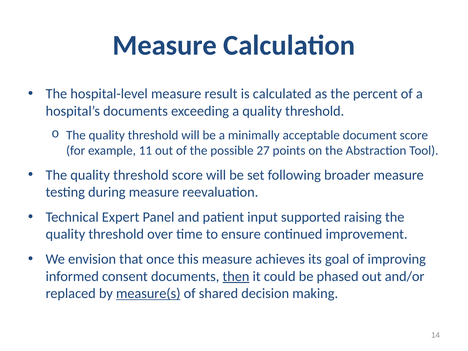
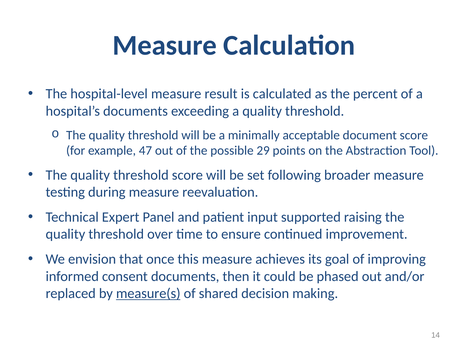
11: 11 -> 47
27: 27 -> 29
then underline: present -> none
